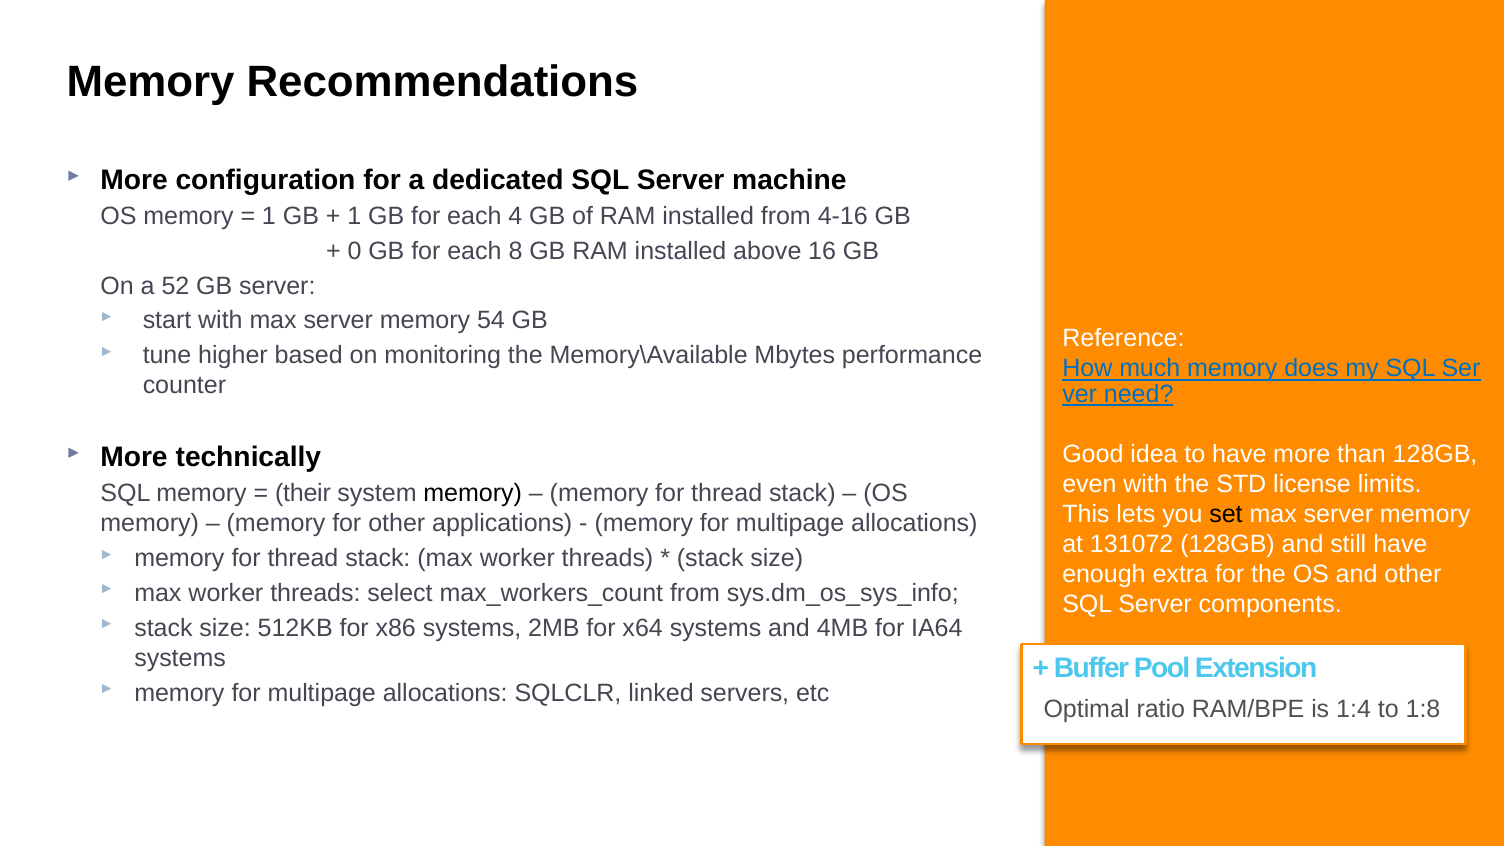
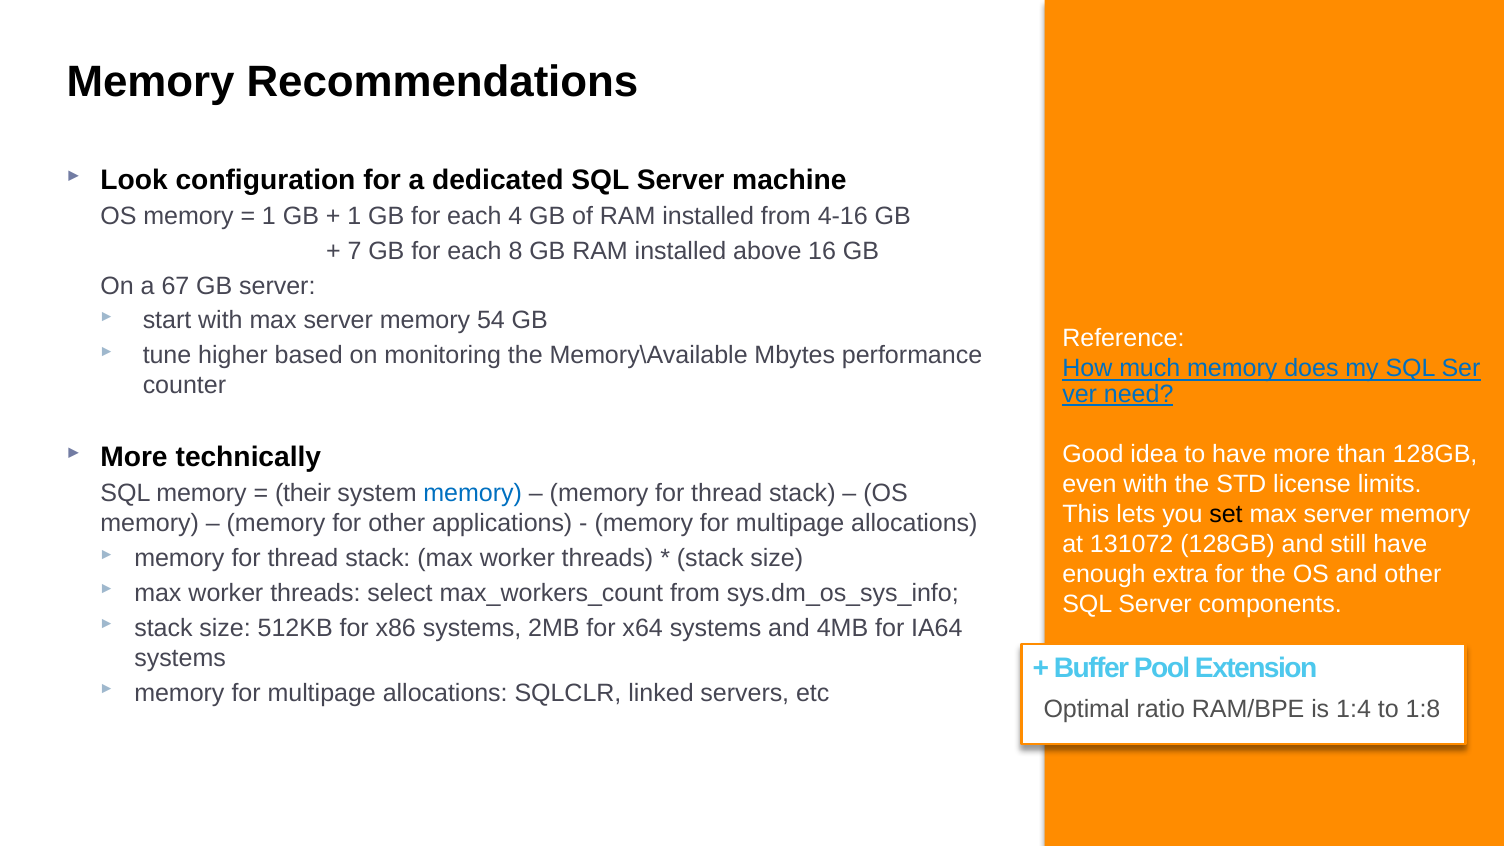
More at (134, 180): More -> Look
0: 0 -> 7
52: 52 -> 67
memory at (473, 494) colour: black -> blue
